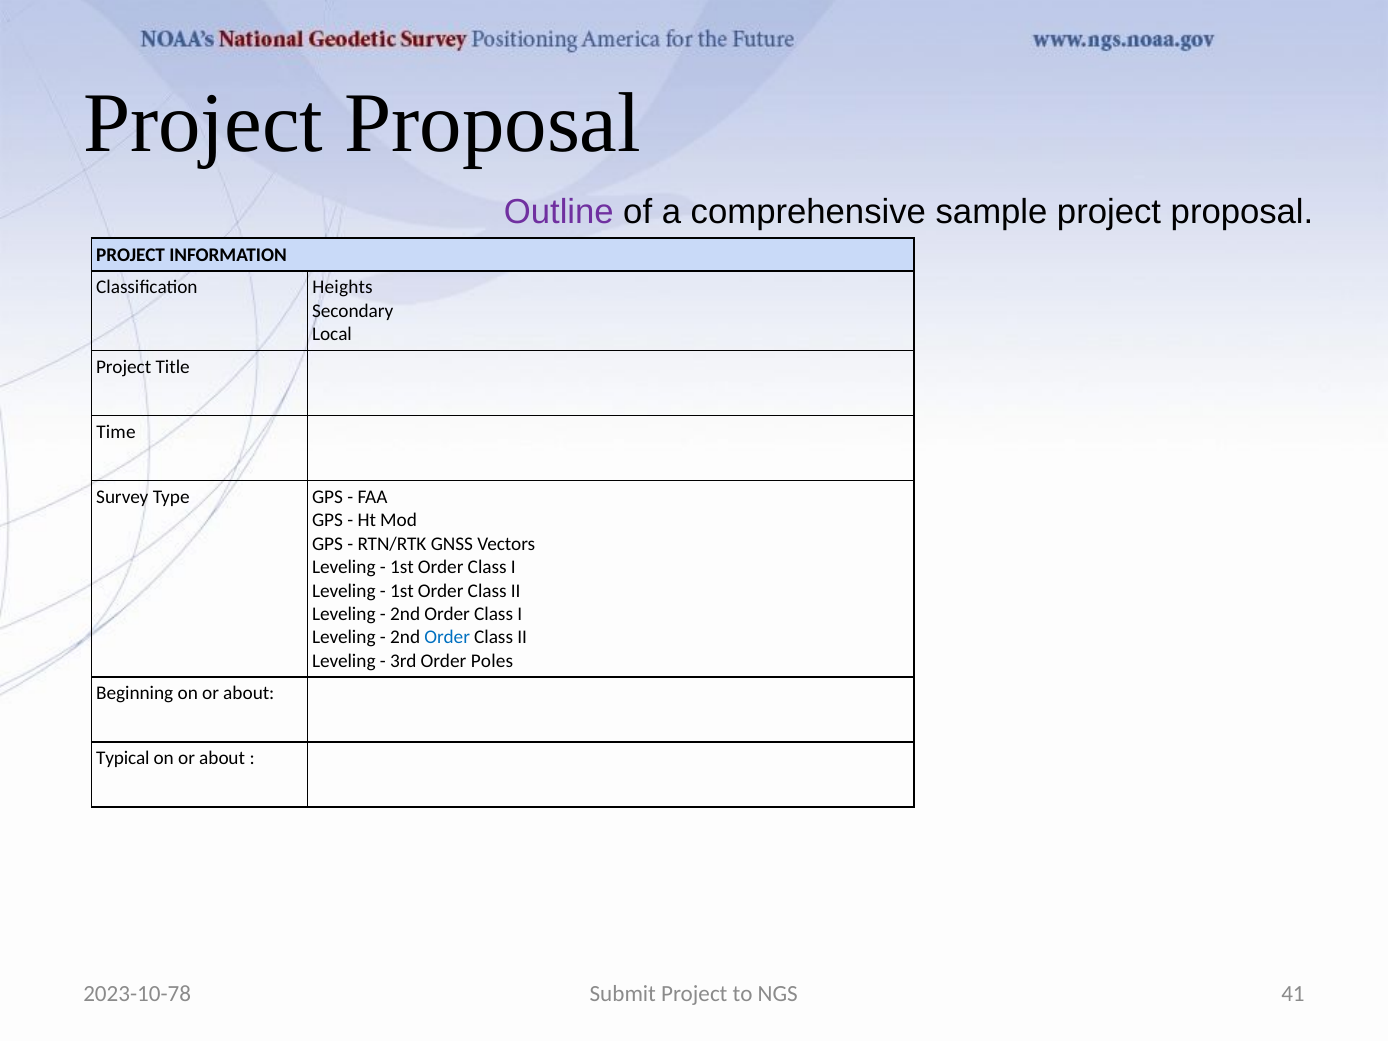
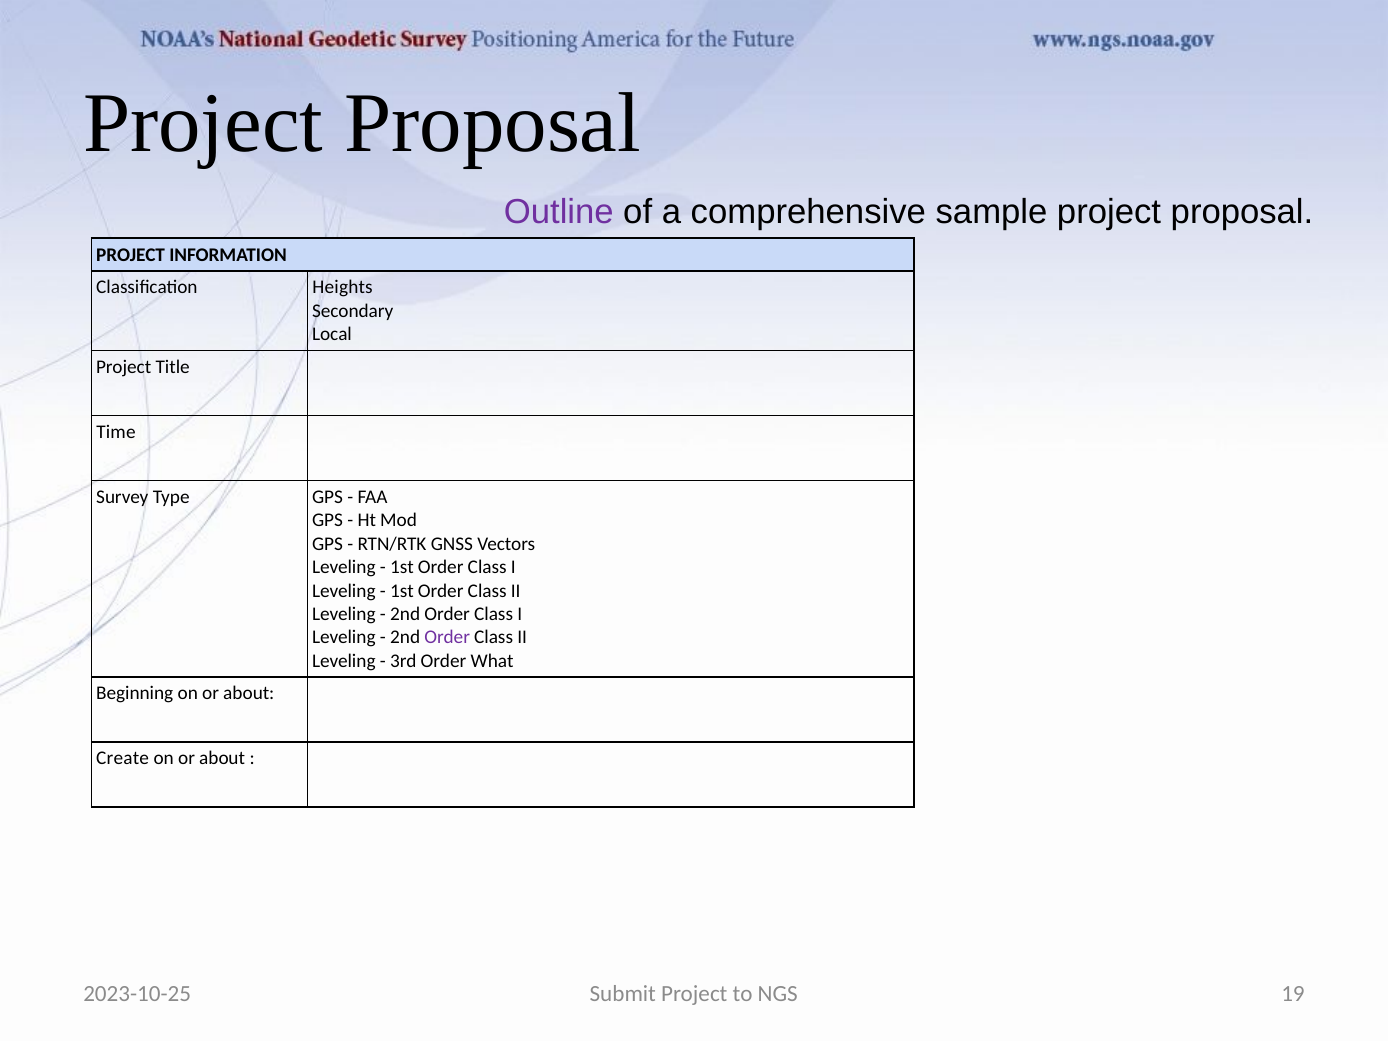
Order at (447, 637) colour: blue -> purple
Poles: Poles -> What
Typical: Typical -> Create
2023-10-78: 2023-10-78 -> 2023-10-25
41: 41 -> 19
